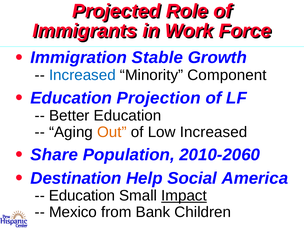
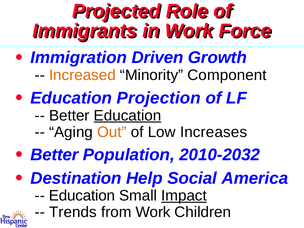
Stable: Stable -> Driven
Increased at (82, 75) colour: blue -> orange
Education at (128, 116) underline: none -> present
Low Increased: Increased -> Increases
Share at (54, 155): Share -> Better
2010-2060: 2010-2060 -> 2010-2032
Mexico: Mexico -> Trends
from Bank: Bank -> Work
